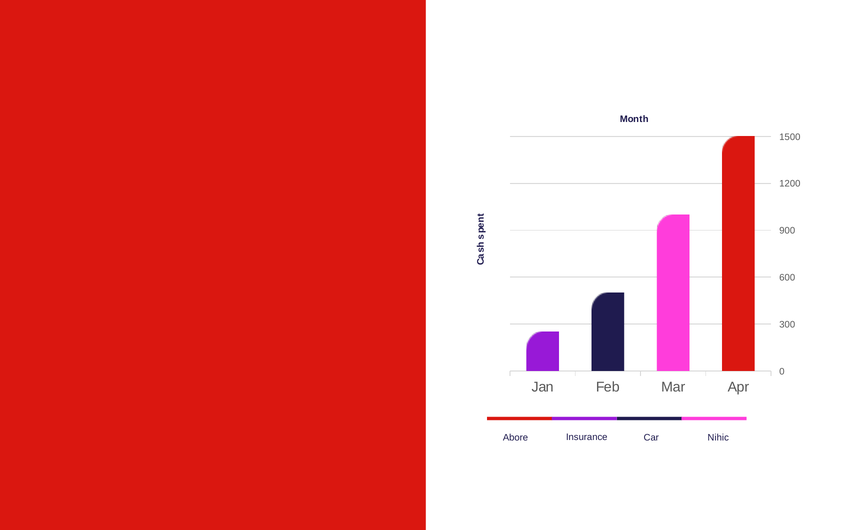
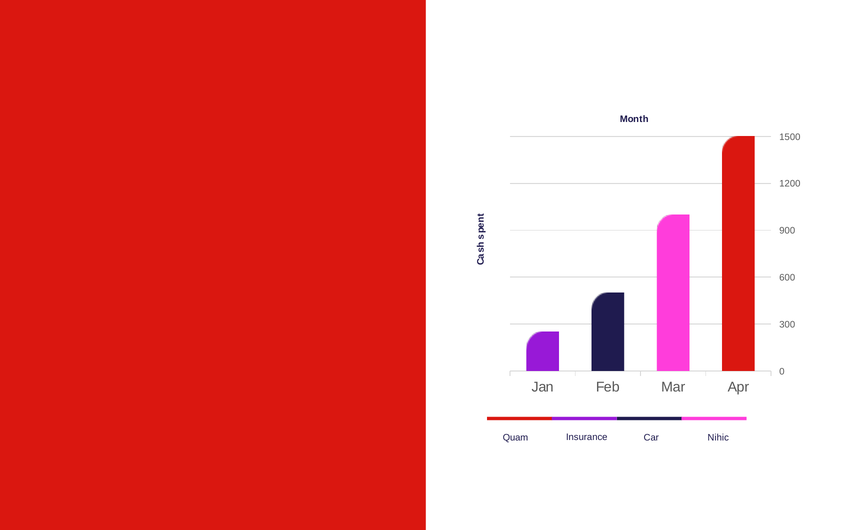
Abore: Abore -> Quam
